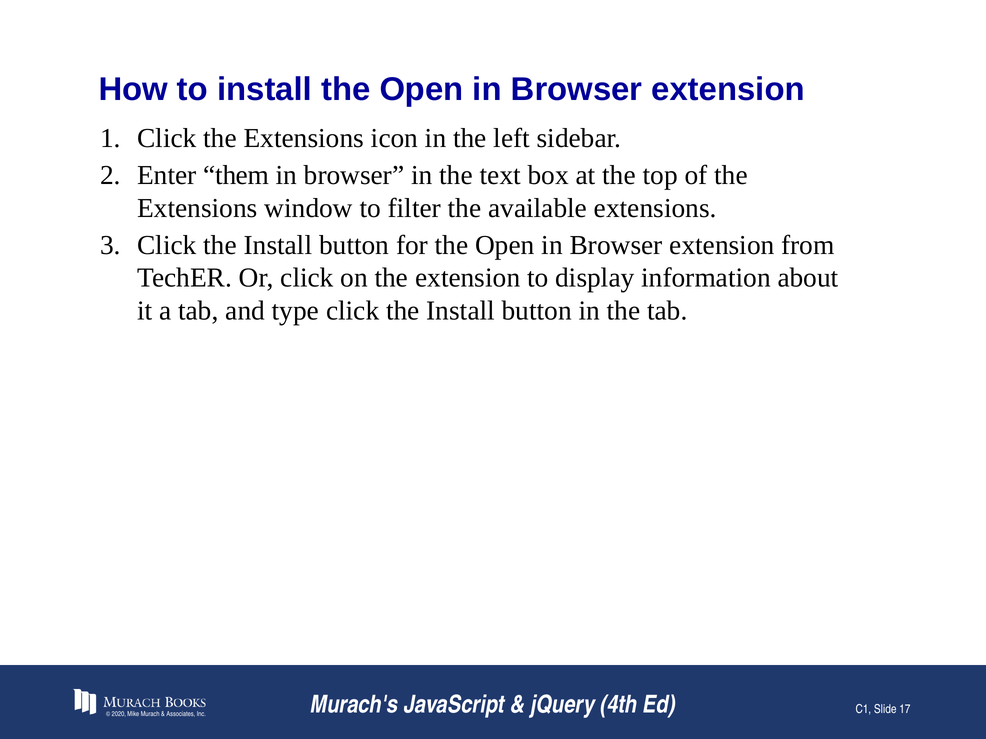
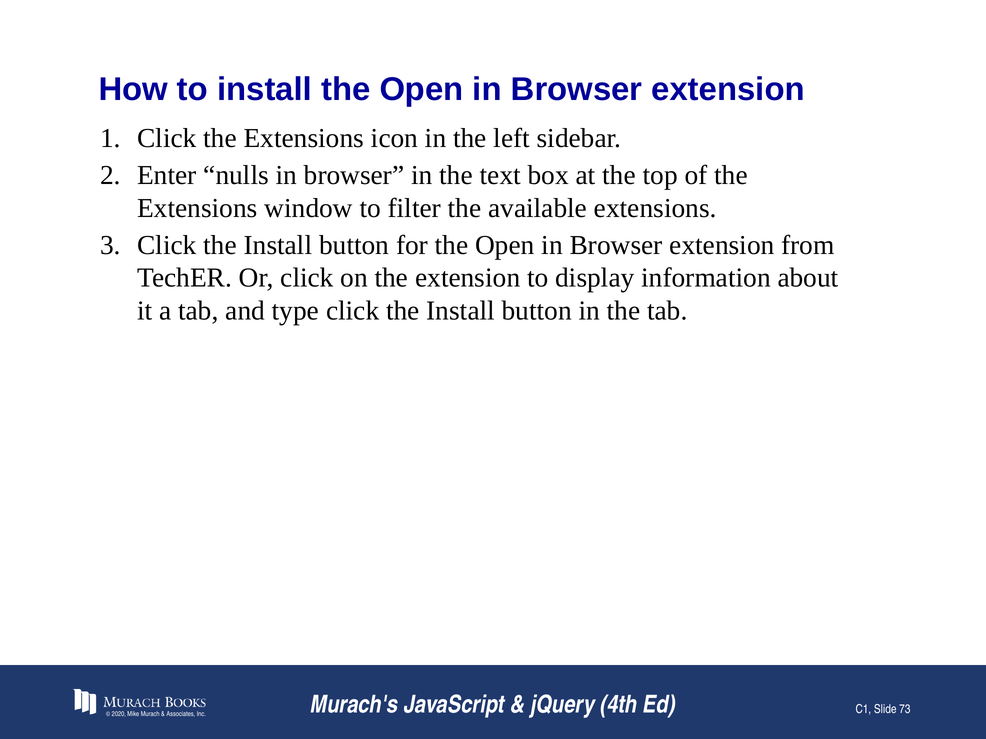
them: them -> nulls
17: 17 -> 73
